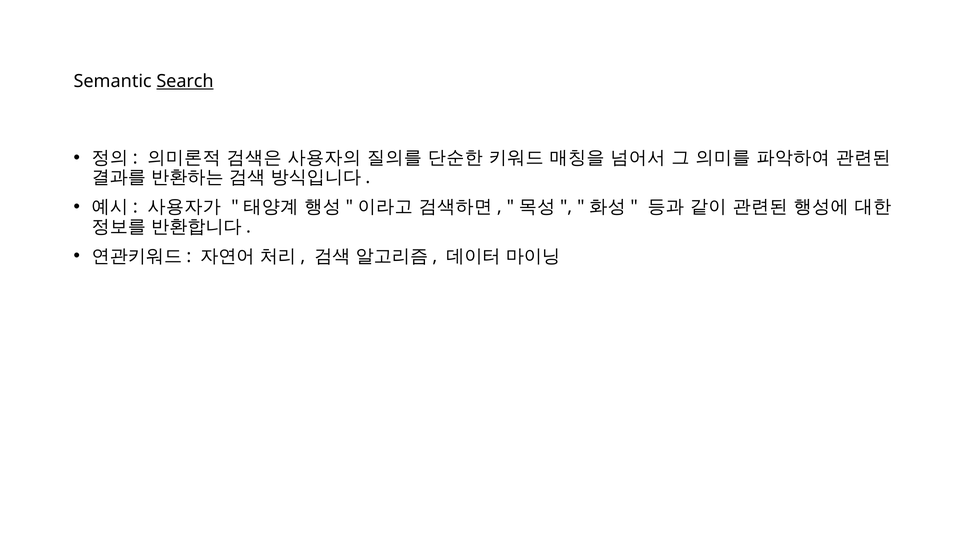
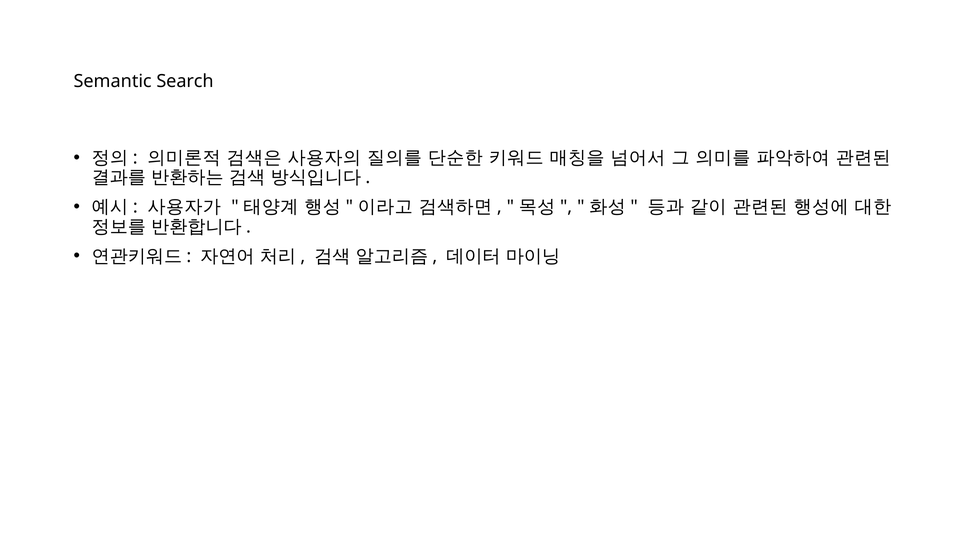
Search underline: present -> none
